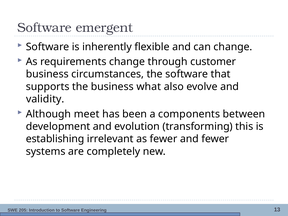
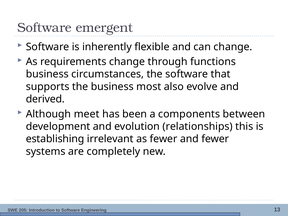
customer: customer -> functions
what: what -> most
validity: validity -> derived
transforming: transforming -> relationships
